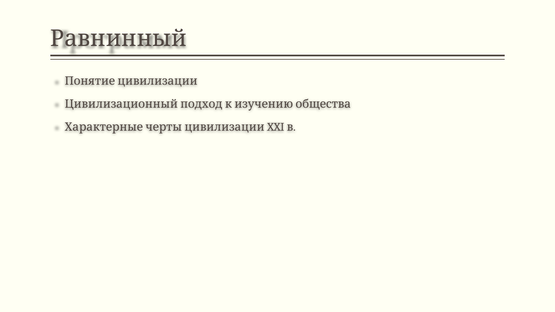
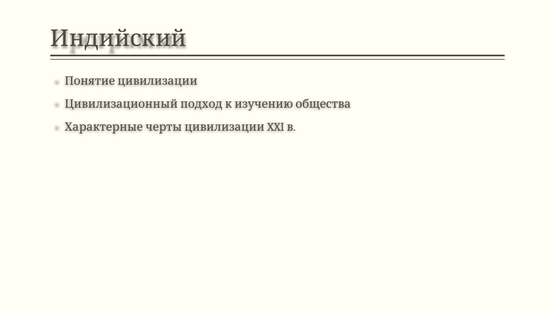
Равнинный: Равнинный -> Индийский
